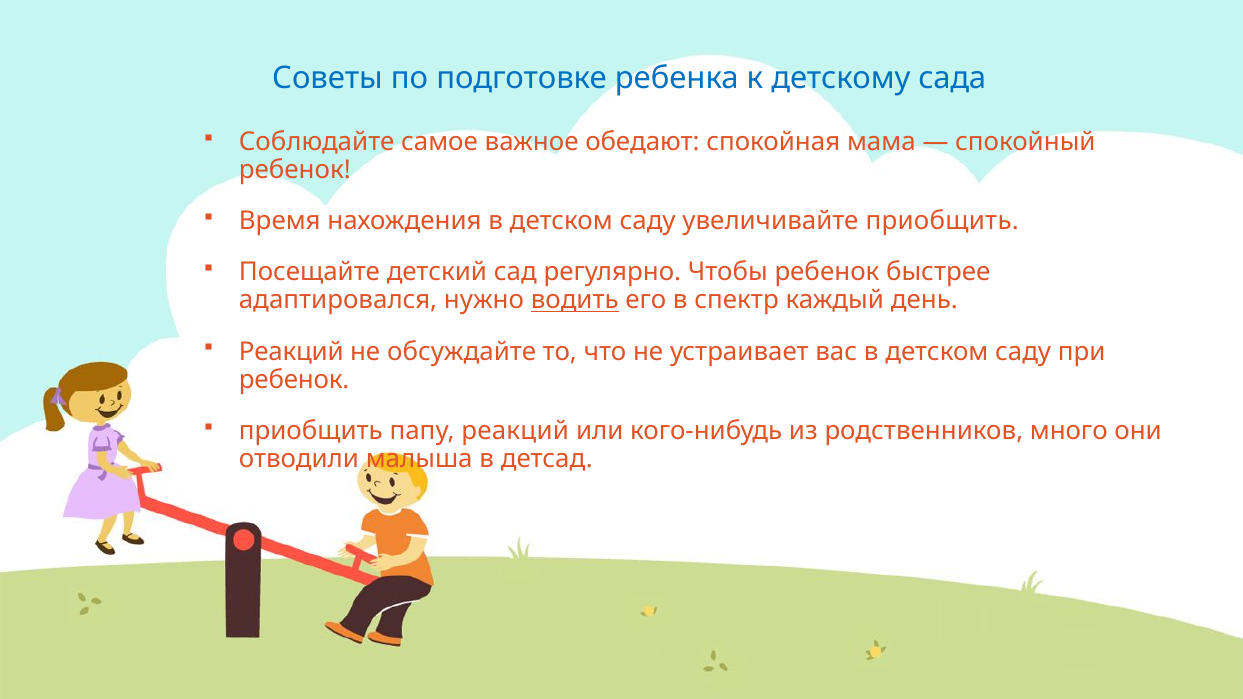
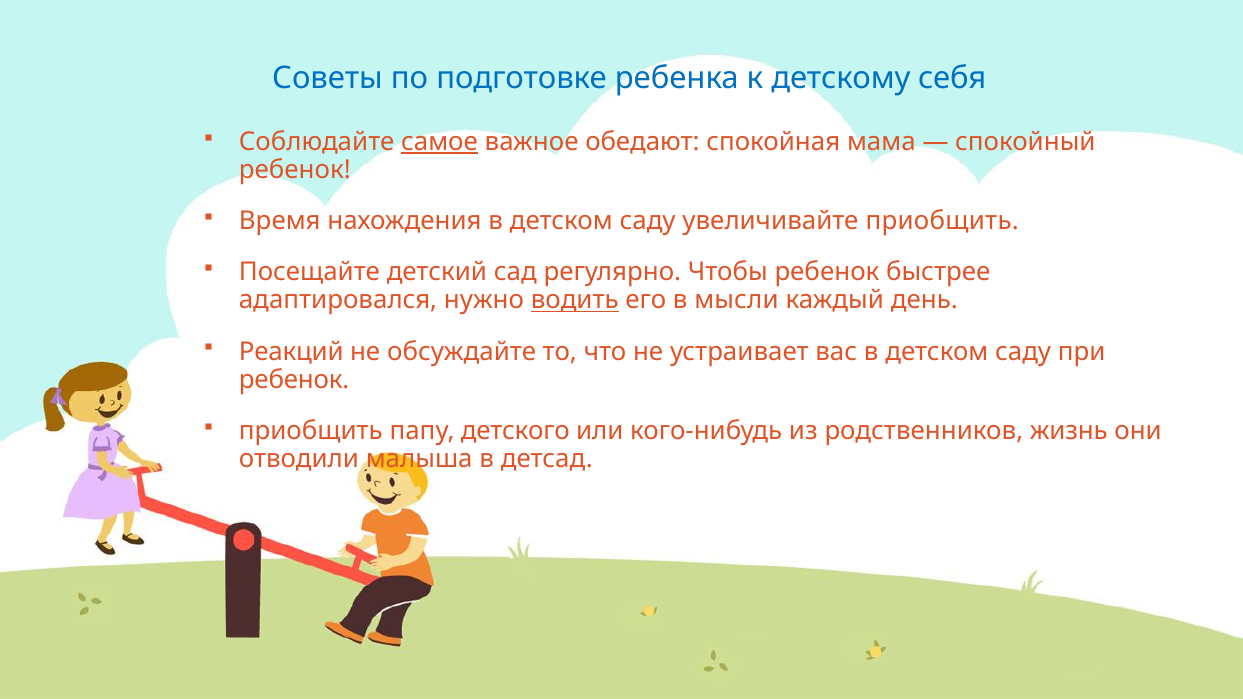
сада: сада -> себя
самое underline: none -> present
спектр: спектр -> мысли
папу реакций: реакций -> детского
много: много -> жизнь
